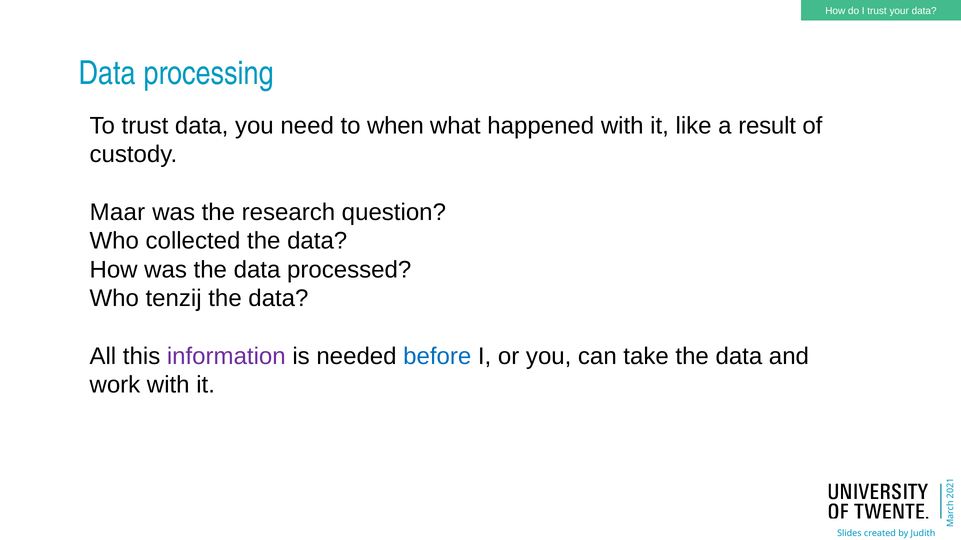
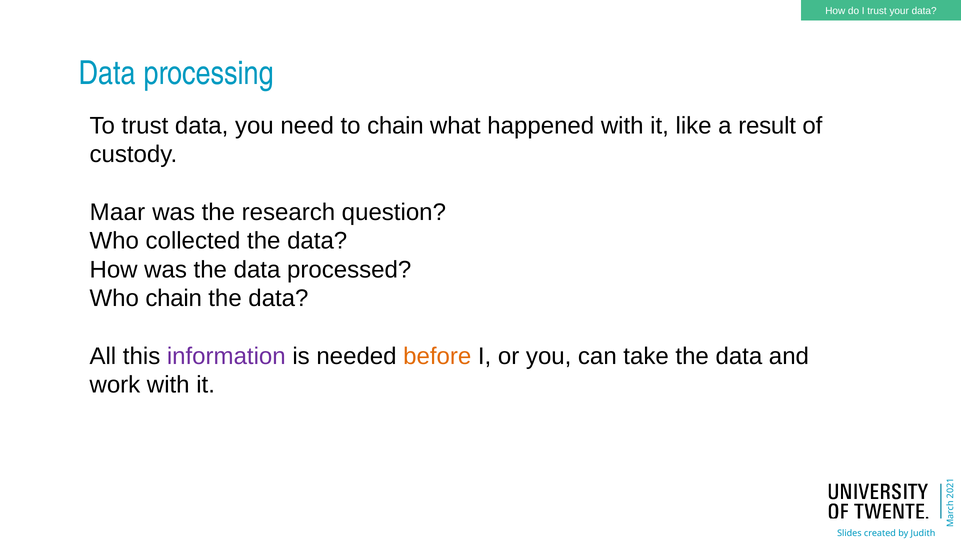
to when: when -> chain
Who tenzij: tenzij -> chain
before colour: blue -> orange
